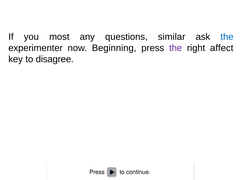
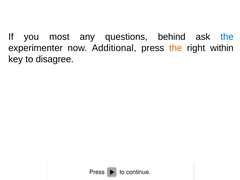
similar: similar -> behind
Beginning: Beginning -> Additional
the at (176, 48) colour: purple -> orange
affect: affect -> within
